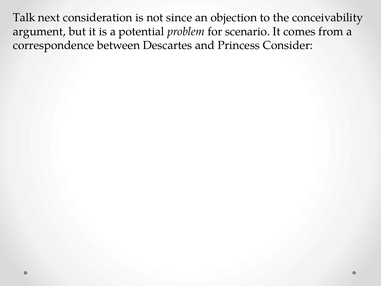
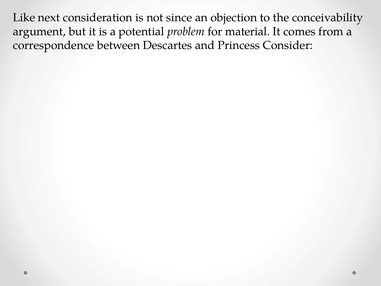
Talk: Talk -> Like
scenario: scenario -> material
